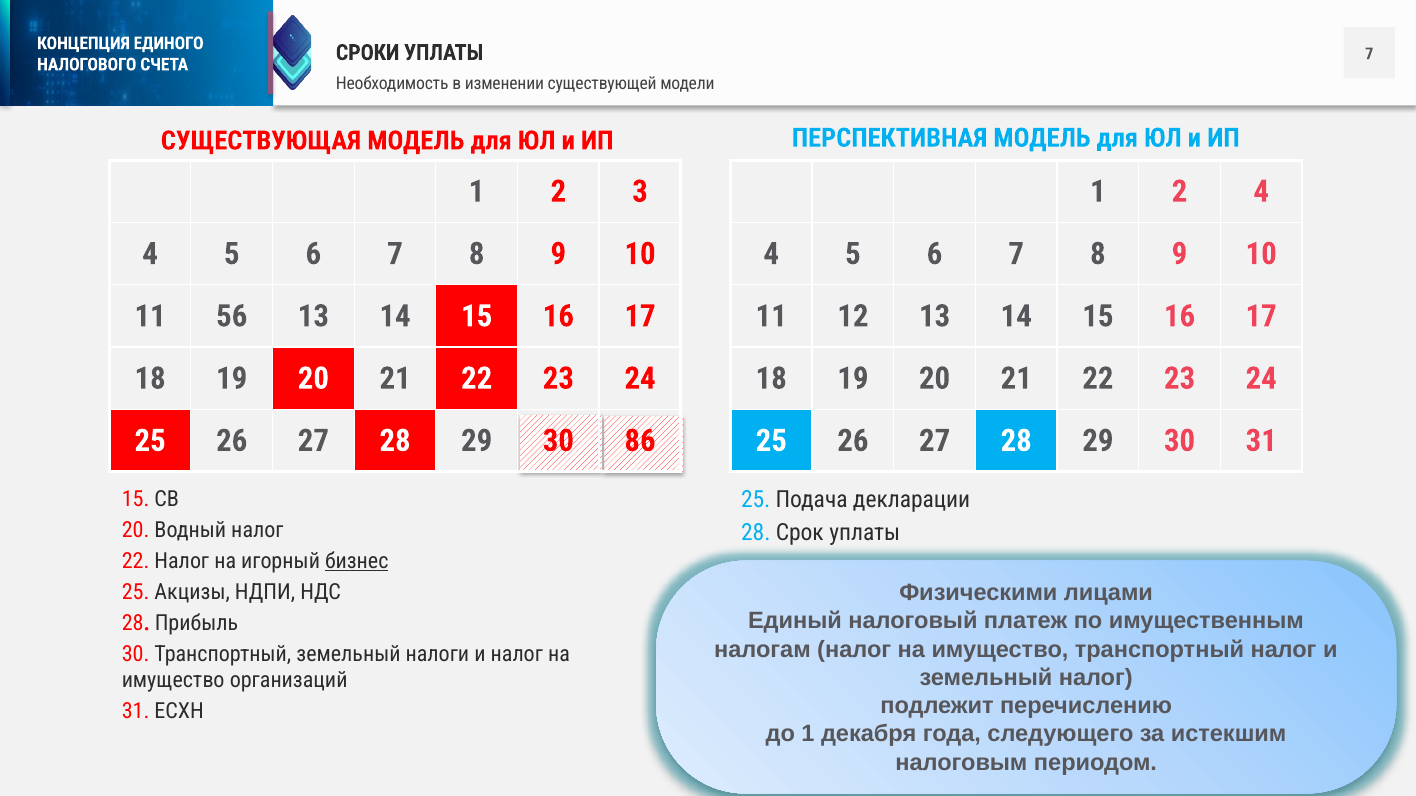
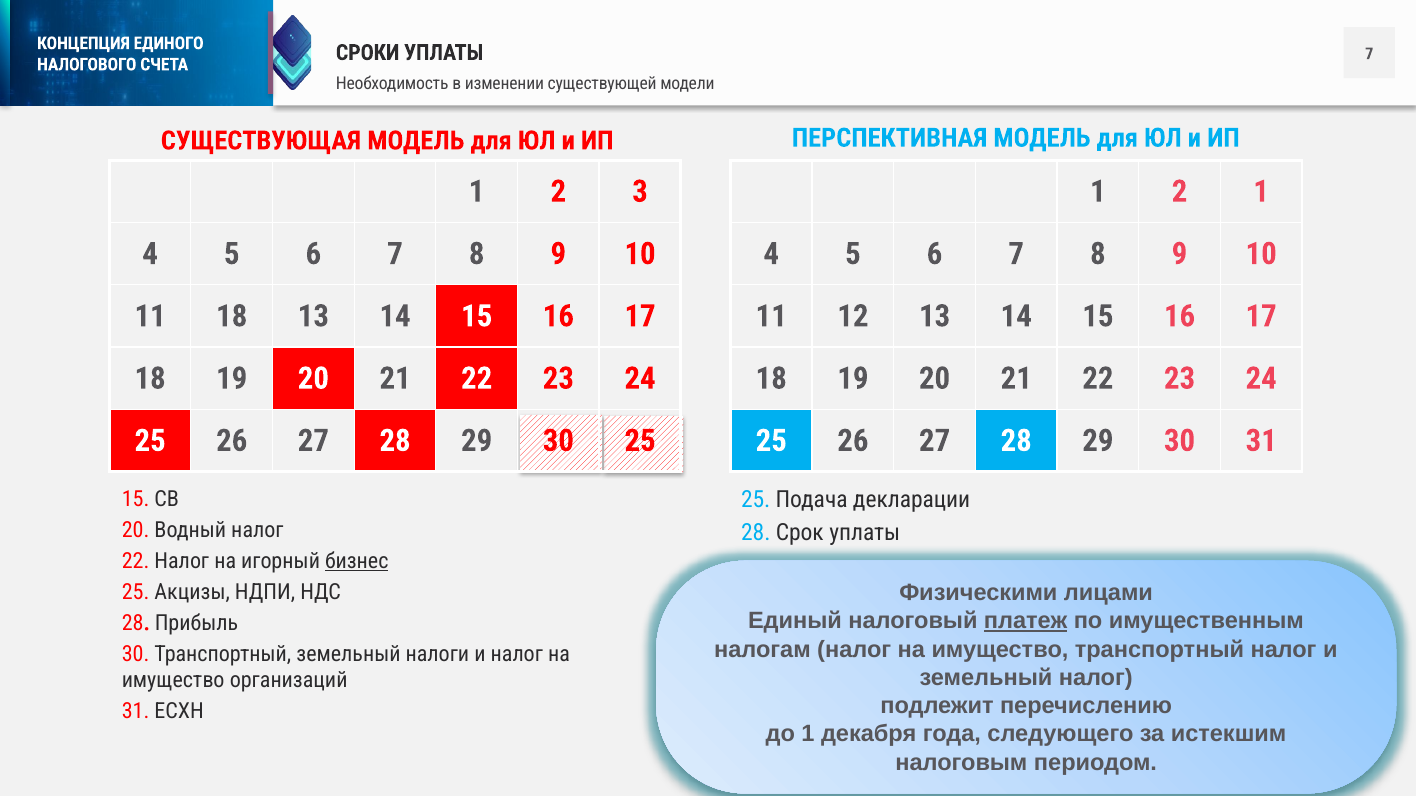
2 4: 4 -> 1
11 56: 56 -> 18
30 86: 86 -> 25
платеж underline: none -> present
